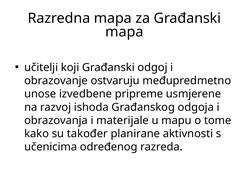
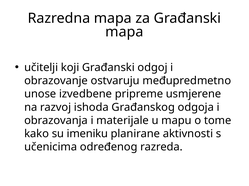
također: također -> imeniku
